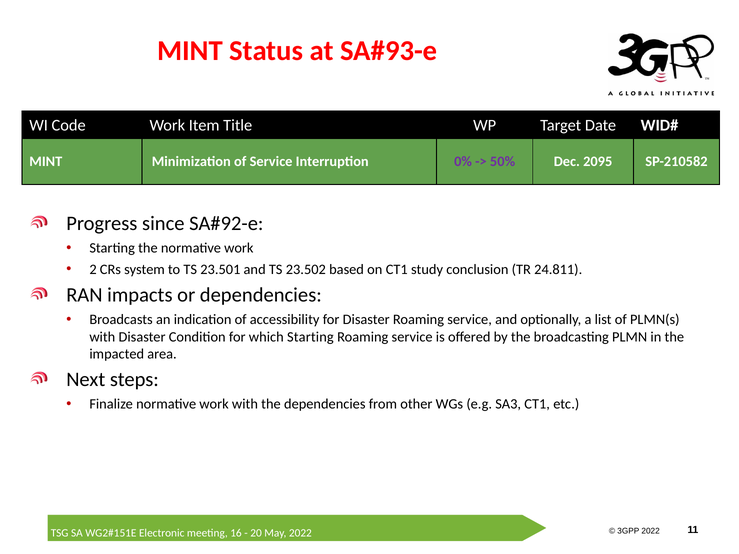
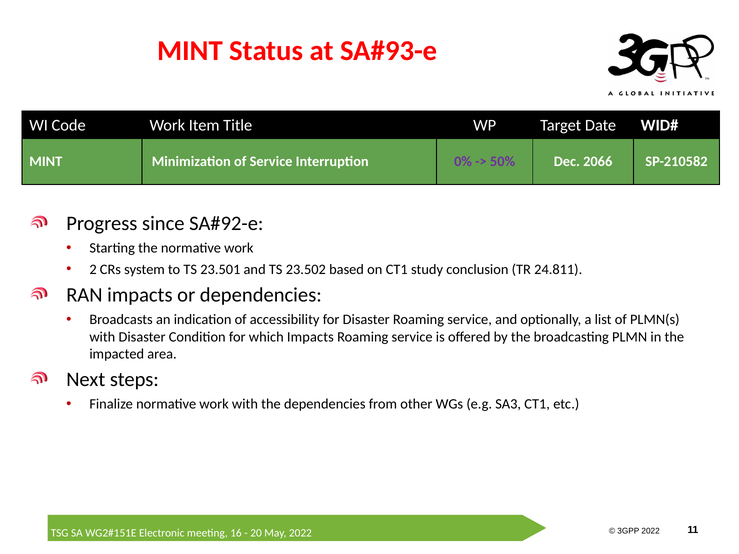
2095: 2095 -> 2066
which Starting: Starting -> Impacts
